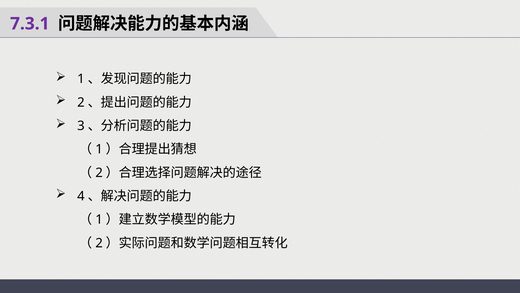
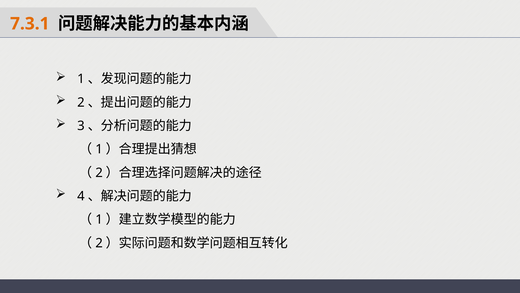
7.3.1 colour: purple -> orange
